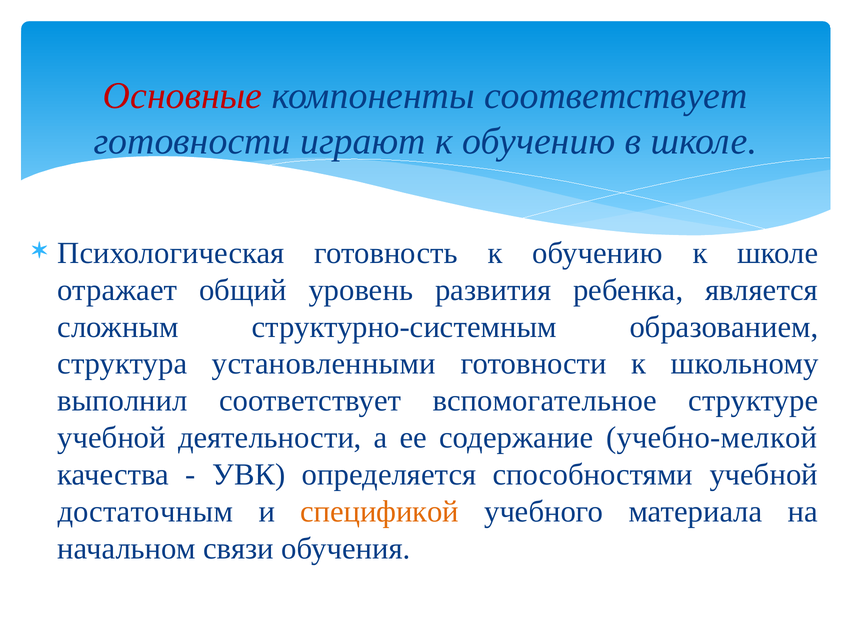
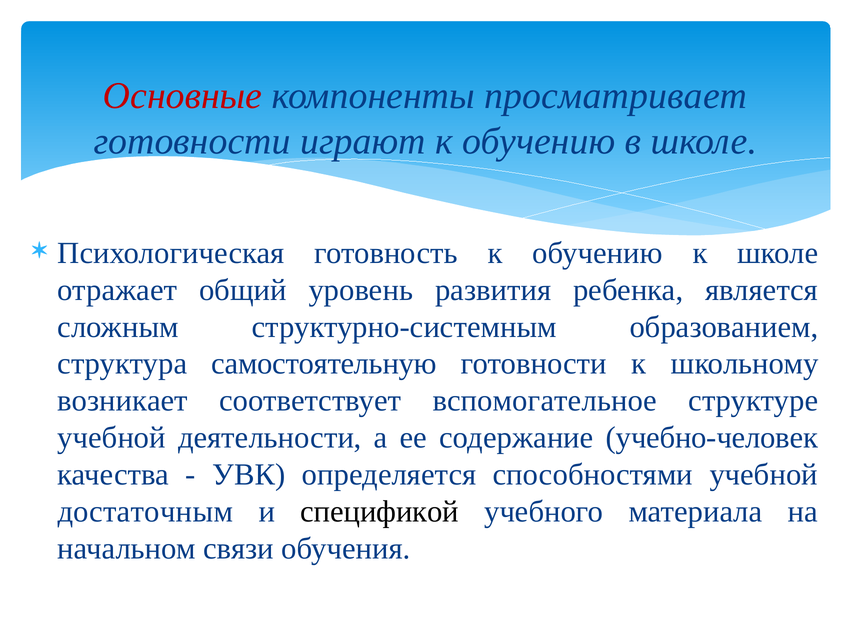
компоненты соответствует: соответствует -> просматривает
установленными: установленными -> самостоятельную
выполнил: выполнил -> возникает
учебно-мелкой: учебно-мелкой -> учебно-человек
спецификой colour: orange -> black
